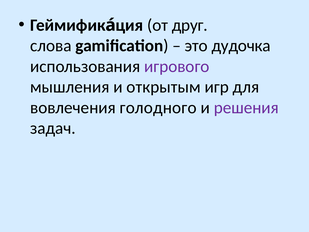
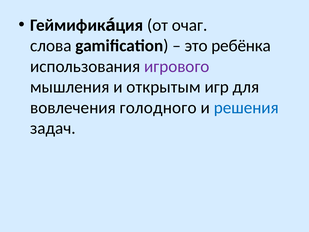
друг: друг -> очаг
дудочка: дудочка -> ребёнка
решения colour: purple -> blue
